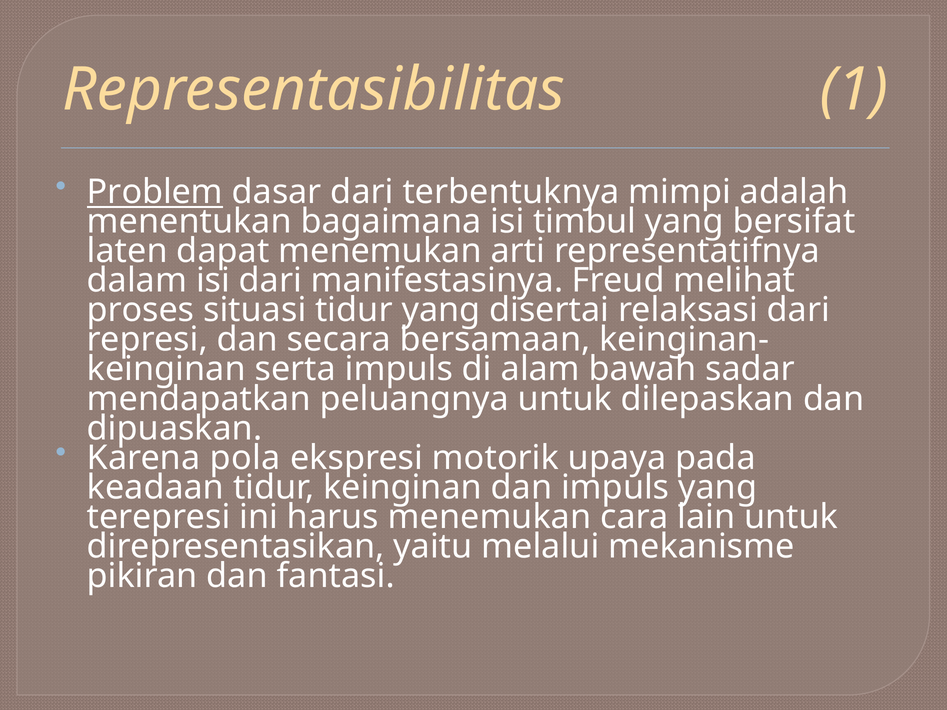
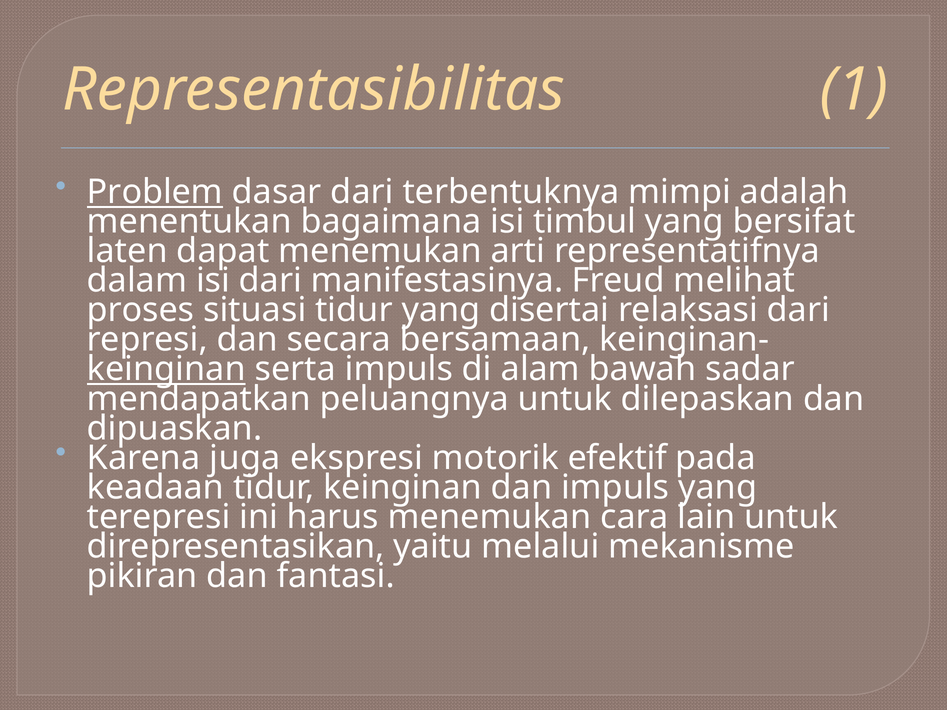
keinginan at (166, 369) underline: none -> present
pola: pola -> juga
upaya: upaya -> efektif
